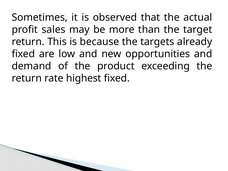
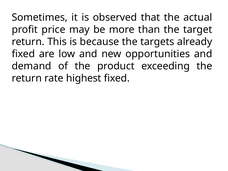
sales: sales -> price
